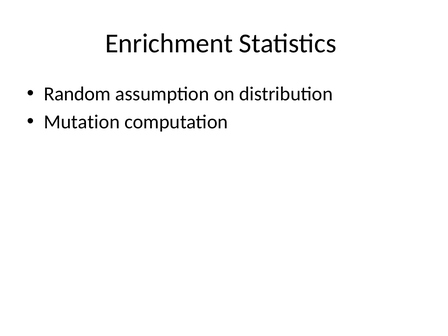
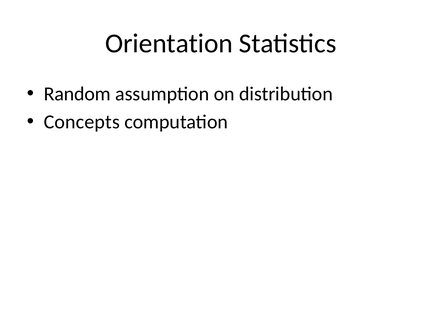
Enrichment: Enrichment -> Orientation
Mutation: Mutation -> Concepts
